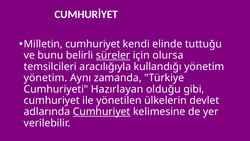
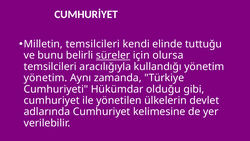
Milletin cumhuriyet: cumhuriyet -> temsilcileri
Hazırlayan: Hazırlayan -> Hükümdar
Cumhuriyet at (102, 111) underline: present -> none
